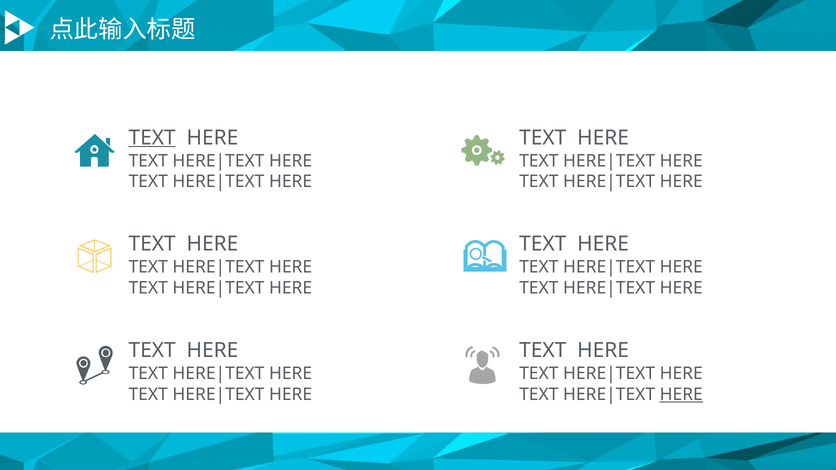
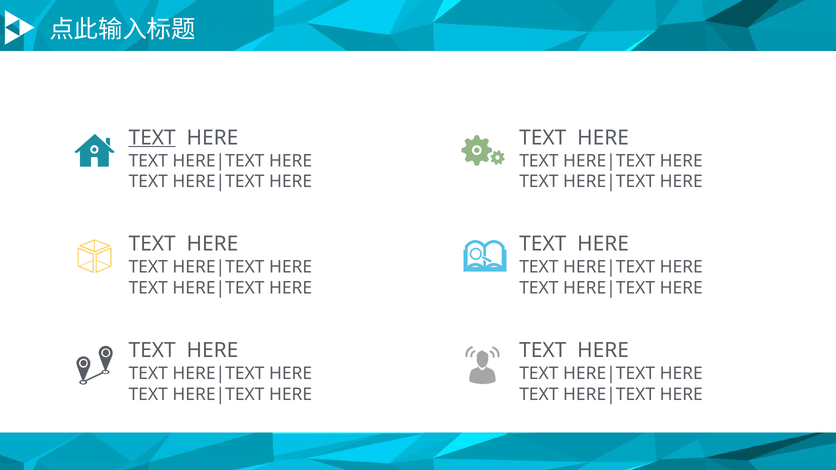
HERE at (681, 395) underline: present -> none
